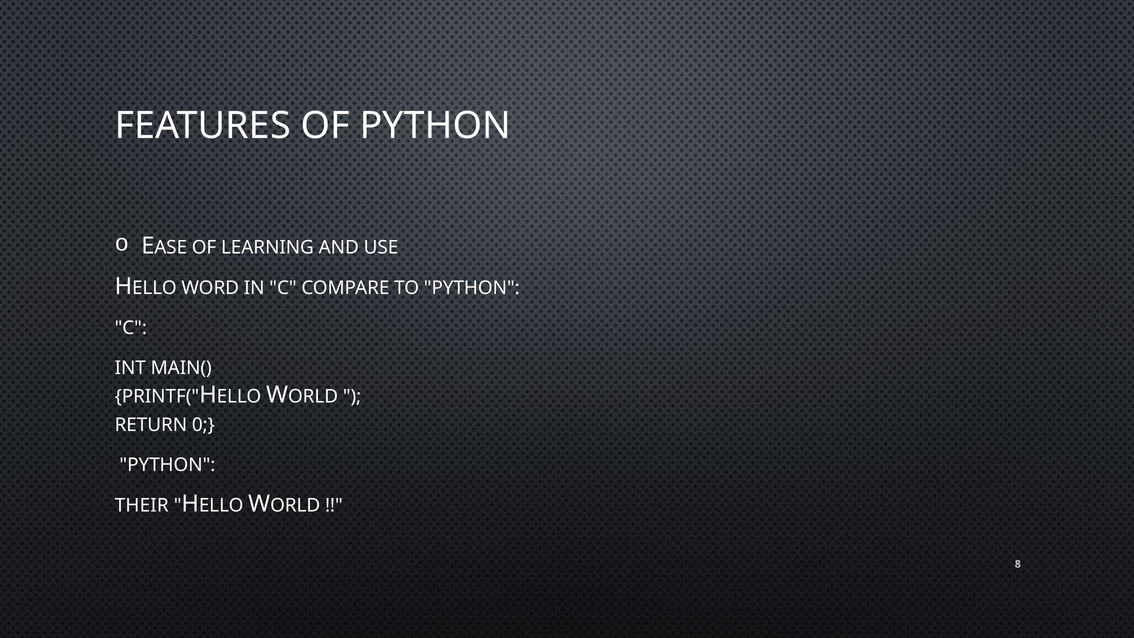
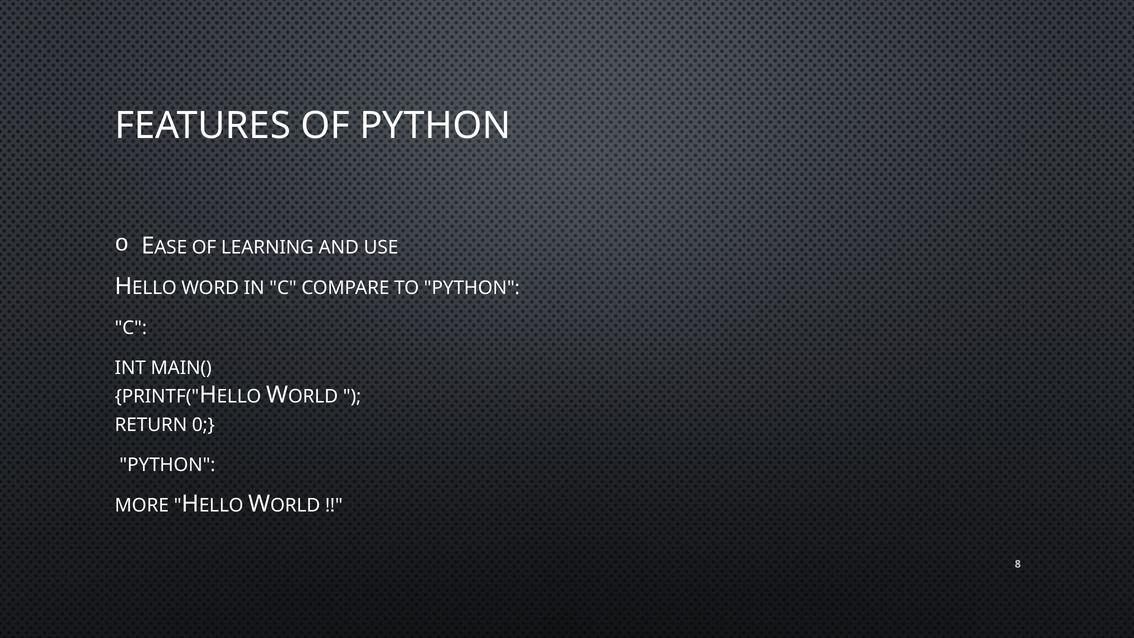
THEIR: THEIR -> MORE
